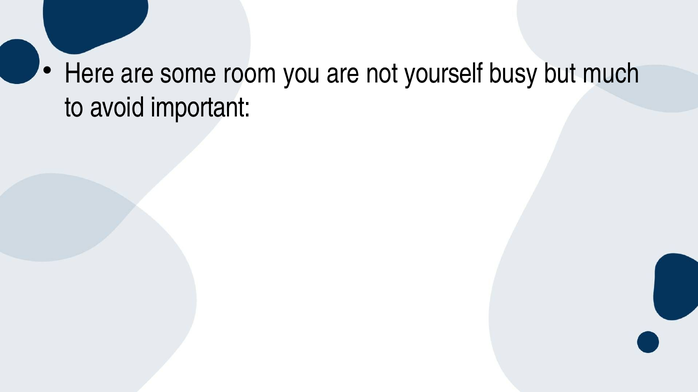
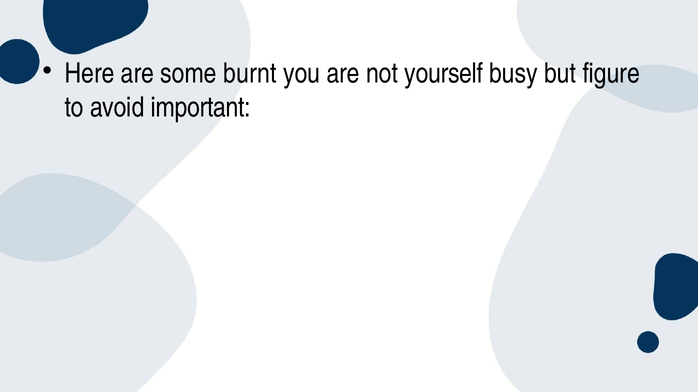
room: room -> burnt
much: much -> figure
